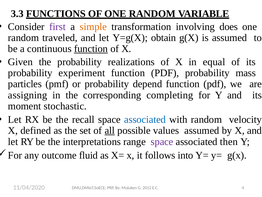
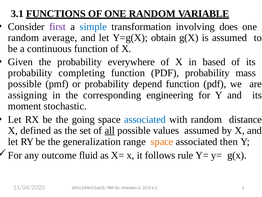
3.3: 3.3 -> 3.1
simple colour: orange -> blue
traveled: traveled -> average
function at (91, 49) underline: present -> none
realizations: realizations -> everywhere
equal: equal -> based
experiment: experiment -> completing
particles at (25, 84): particles -> possible
completing: completing -> engineering
recall: recall -> going
velocity: velocity -> distance
interpretations: interpretations -> generalization
space at (162, 141) colour: purple -> orange
into: into -> rule
